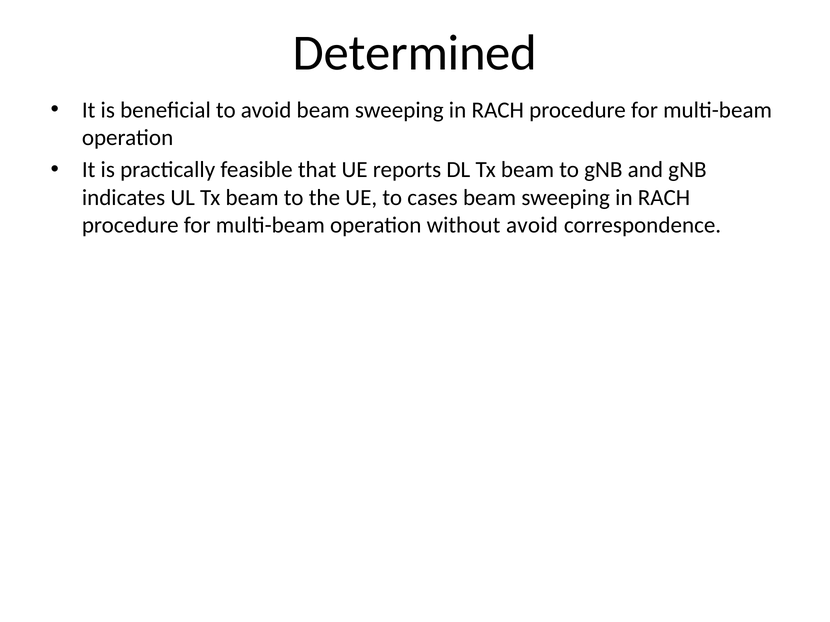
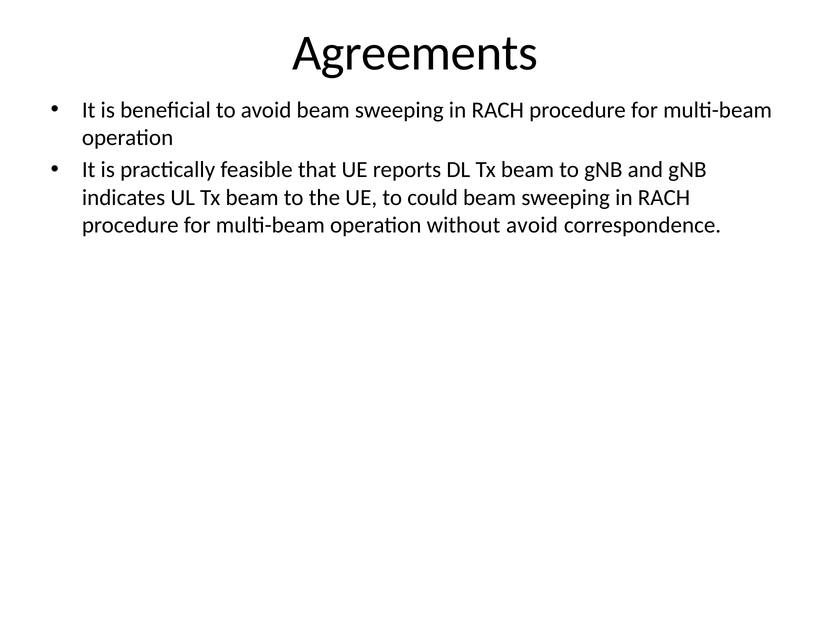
Determined: Determined -> Agreements
cases: cases -> could
